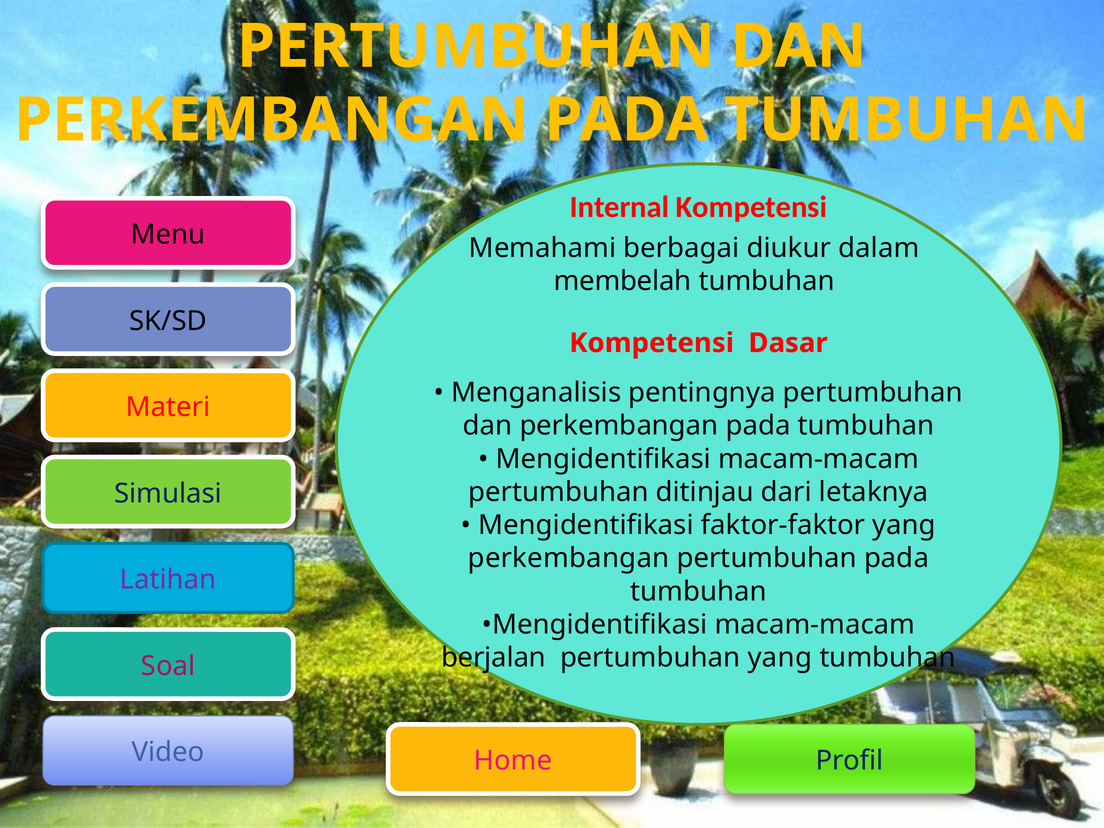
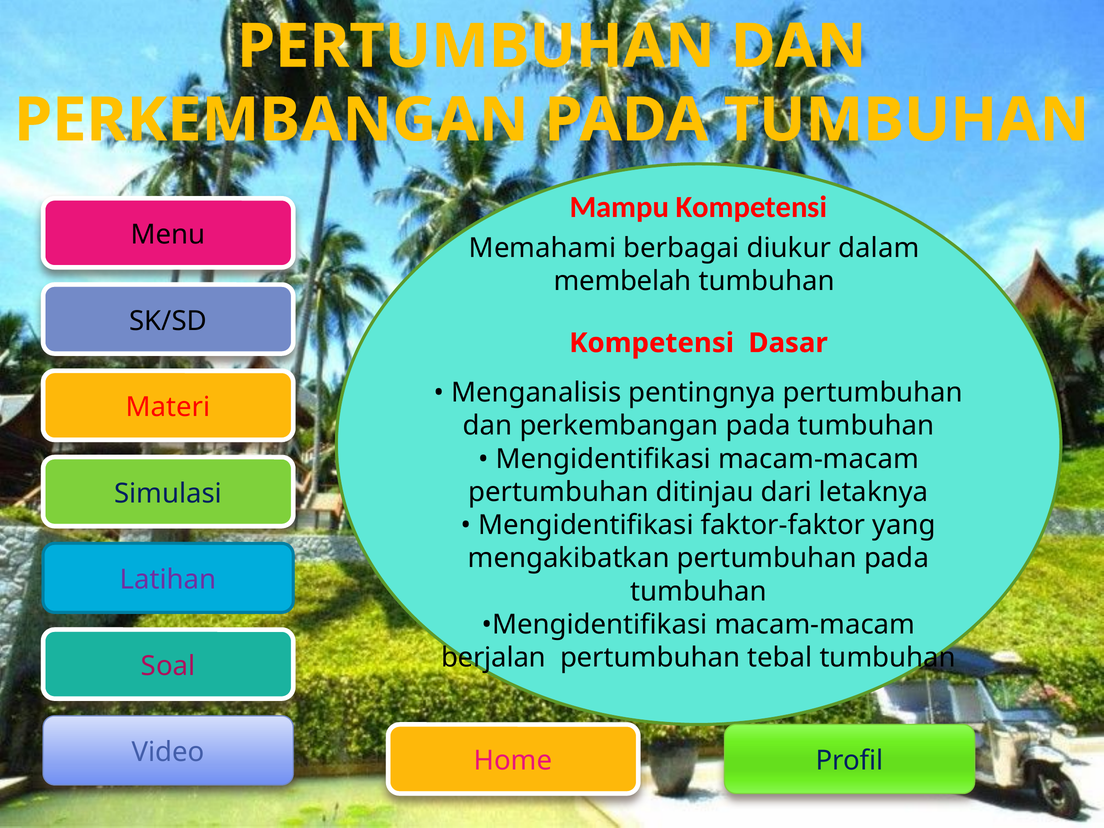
Internal: Internal -> Mampu
perkembangan at (569, 558): perkembangan -> mengakibatkan
pertumbuhan yang: yang -> tebal
